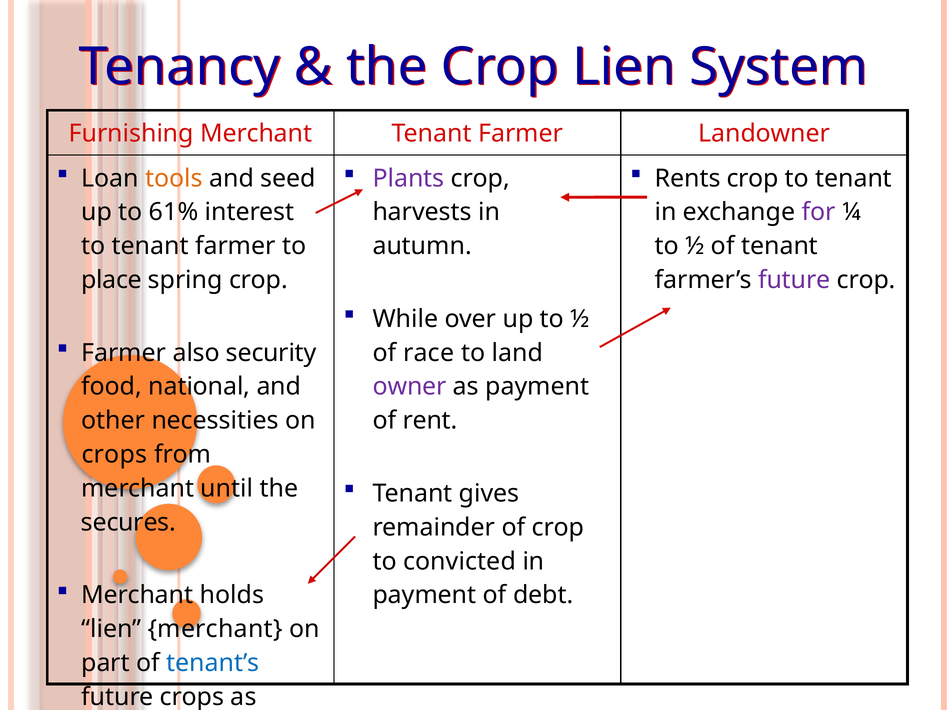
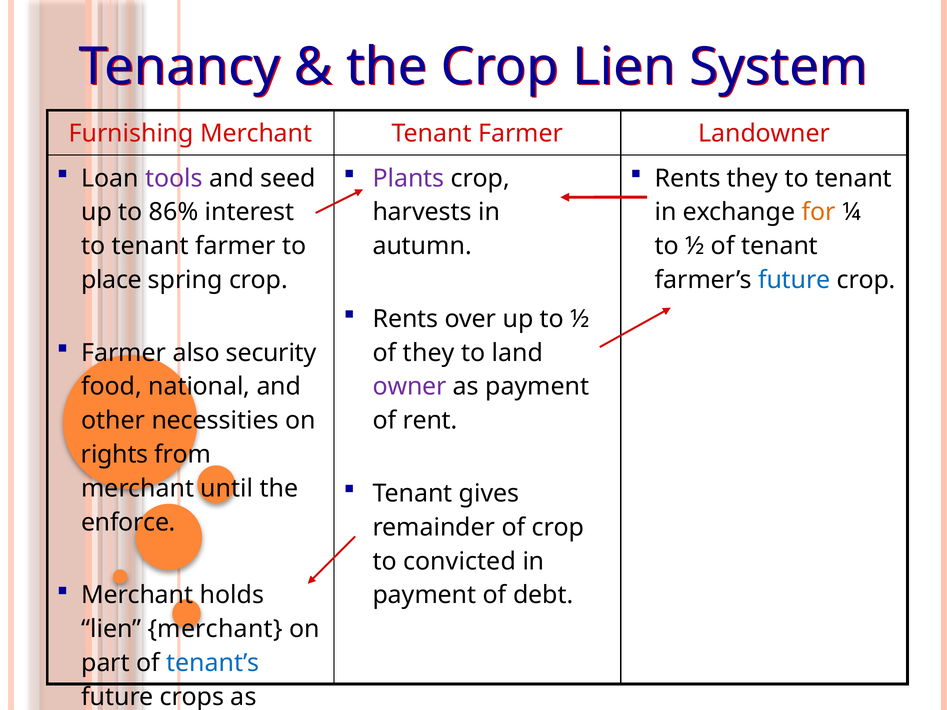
tools colour: orange -> purple
Rents crop: crop -> they
61%: 61% -> 86%
for colour: purple -> orange
future at (794, 280) colour: purple -> blue
While at (405, 319): While -> Rents
of race: race -> they
crops at (114, 455): crops -> rights
secures: secures -> enforce
